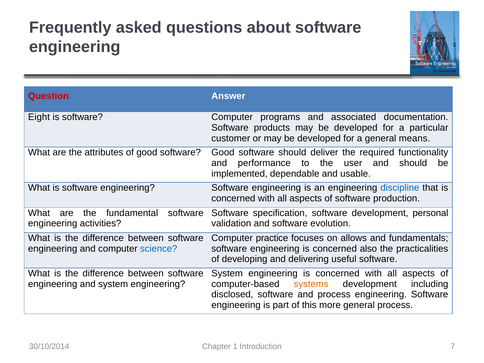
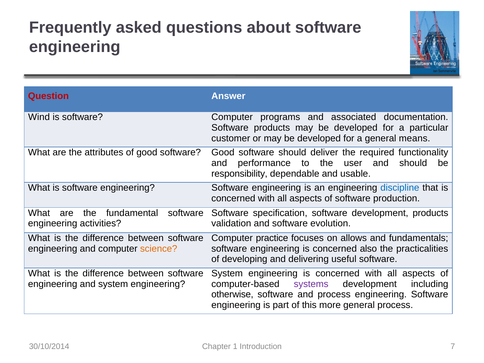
Eight: Eight -> Wind
implemented: implemented -> responsibility
development personal: personal -> products
science colour: blue -> orange
systems colour: orange -> purple
disclosed: disclosed -> otherwise
